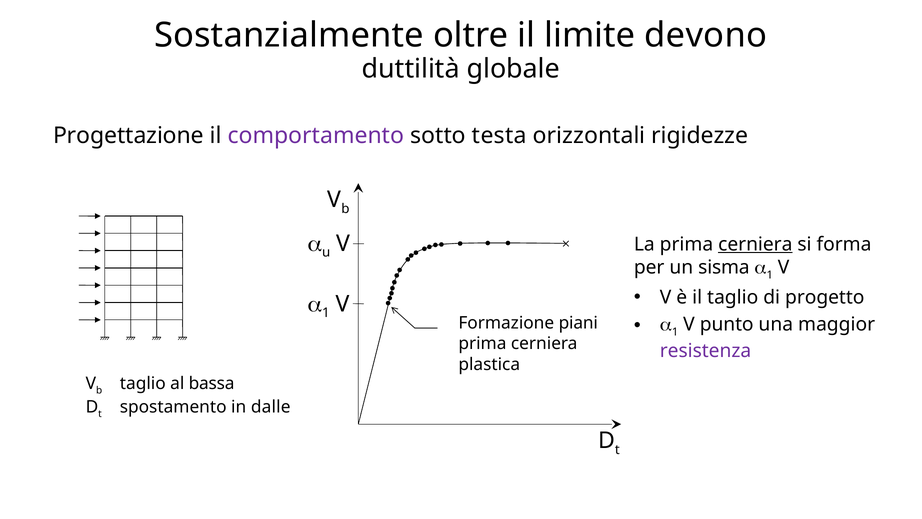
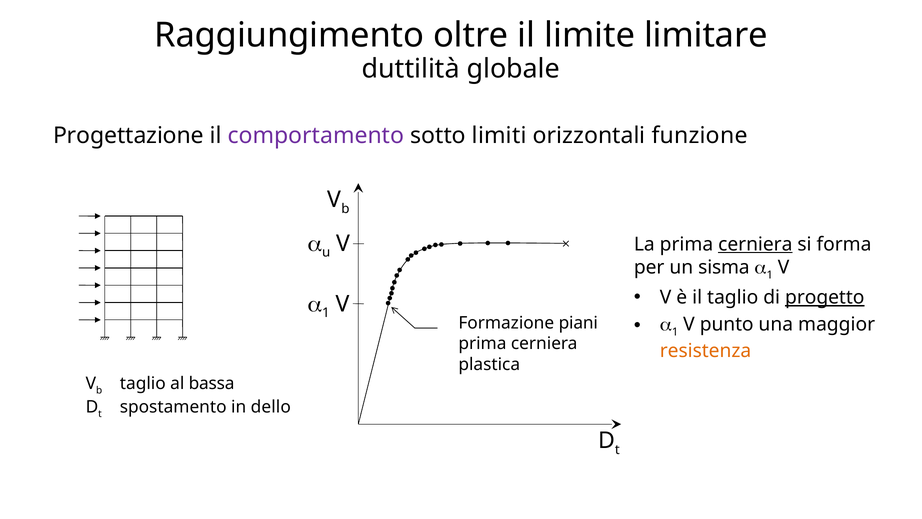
Sostanzialmente: Sostanzialmente -> Raggiungimento
devono: devono -> limitare
testa: testa -> limiti
rigidezze: rigidezze -> funzione
progetto underline: none -> present
resistenza colour: purple -> orange
dalle: dalle -> dello
